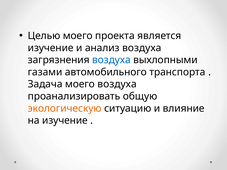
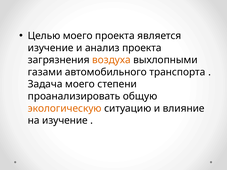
анализ воздуха: воздуха -> проекта
воздуха at (111, 60) colour: blue -> orange
моего воздуха: воздуха -> степени
